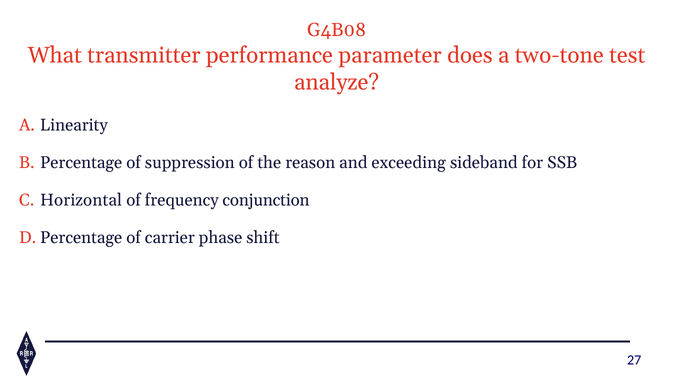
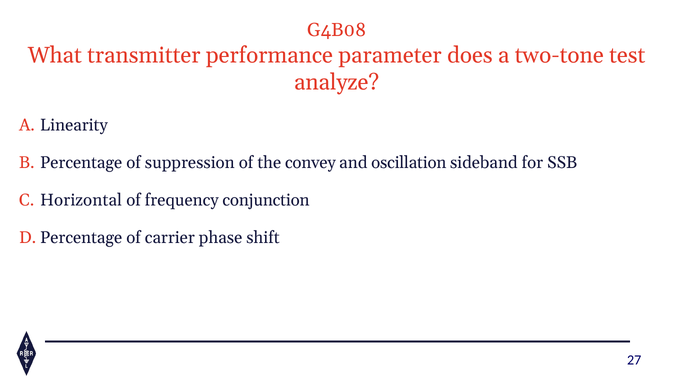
reason: reason -> convey
exceeding: exceeding -> oscillation
